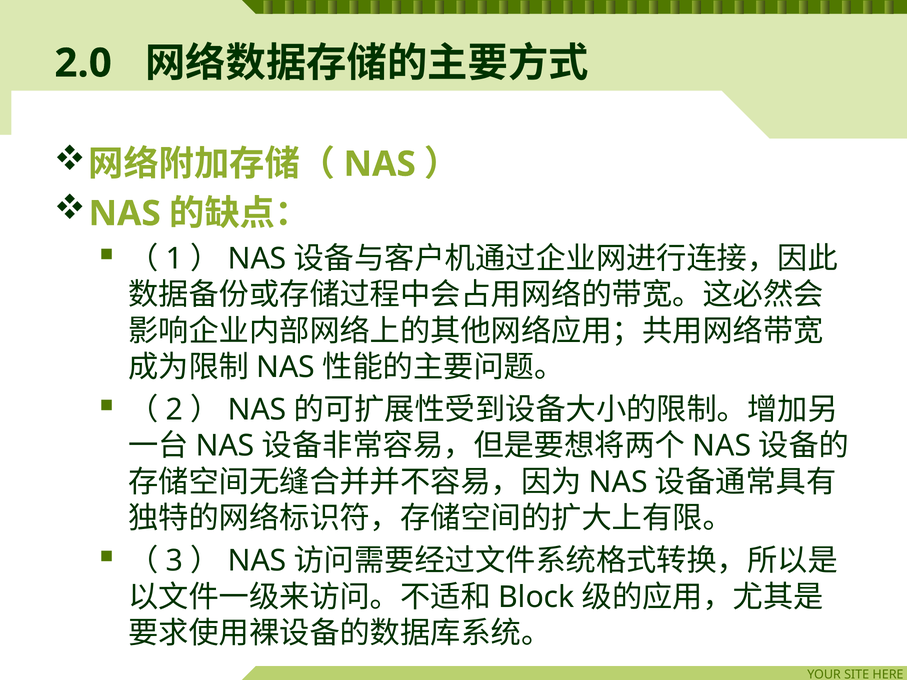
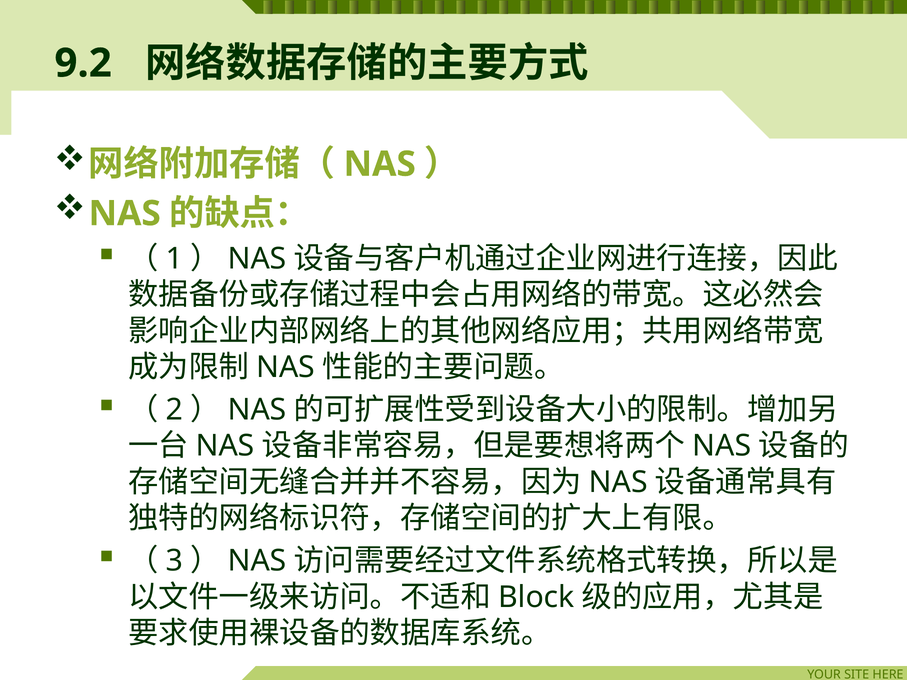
2.0: 2.0 -> 9.2
